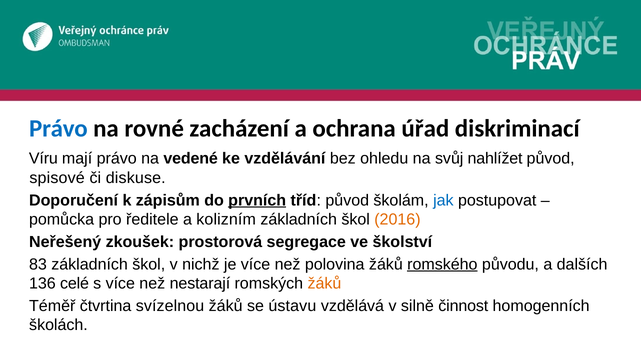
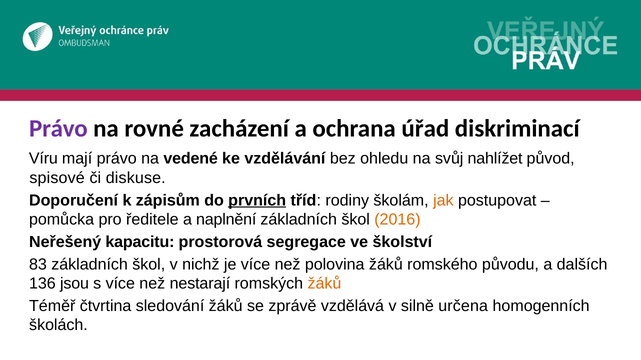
Právo at (58, 129) colour: blue -> purple
tříd původ: původ -> rodiny
jak colour: blue -> orange
kolizním: kolizním -> naplnění
zkoušek: zkoušek -> kapacitu
romského underline: present -> none
celé: celé -> jsou
svízelnou: svízelnou -> sledování
ústavu: ústavu -> zprávě
činnost: činnost -> určena
